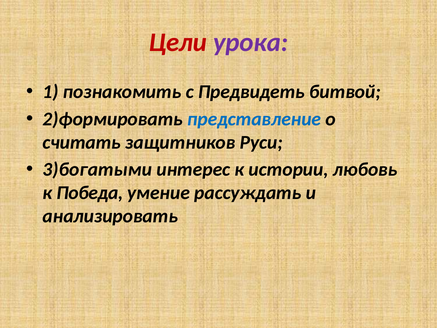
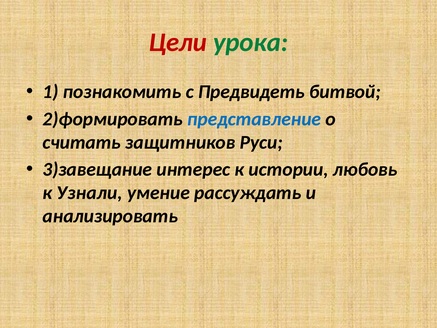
урока colour: purple -> green
3)богатыми: 3)богатыми -> 3)завещание
Победа: Победа -> Узнали
